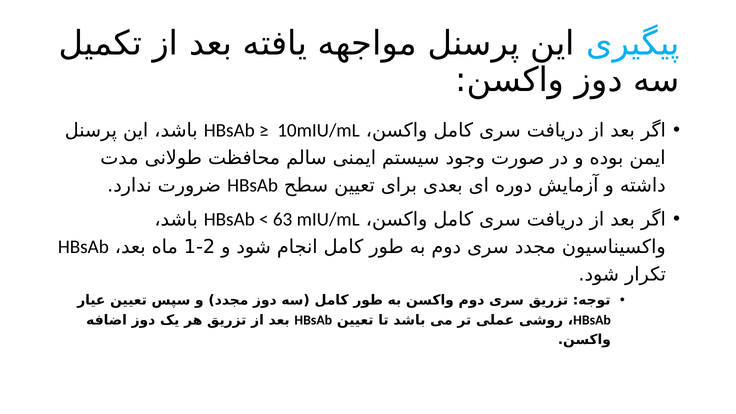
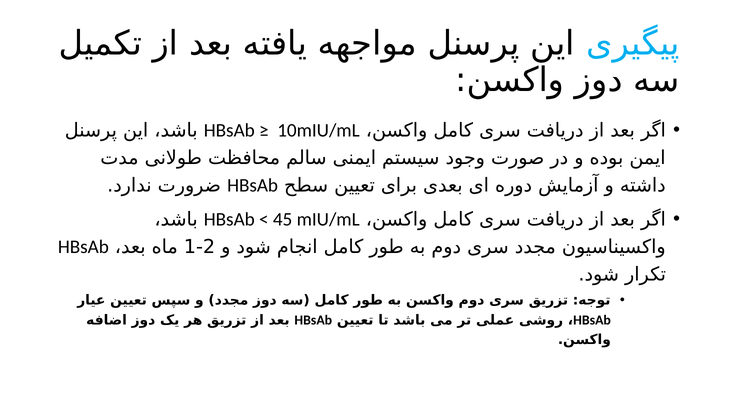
63: 63 -> 45
